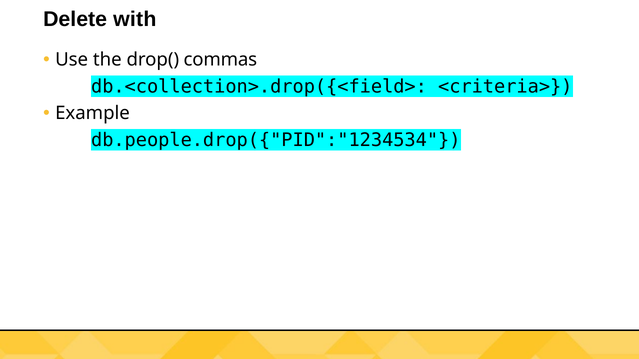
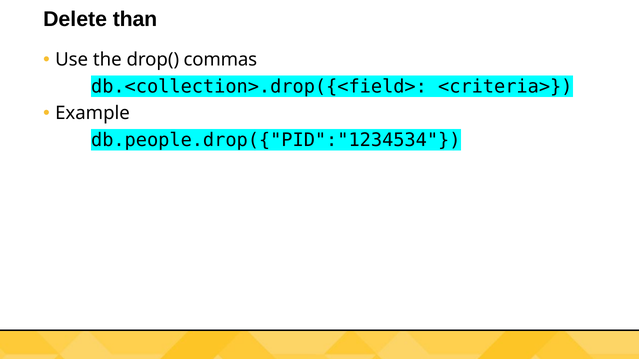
with: with -> than
